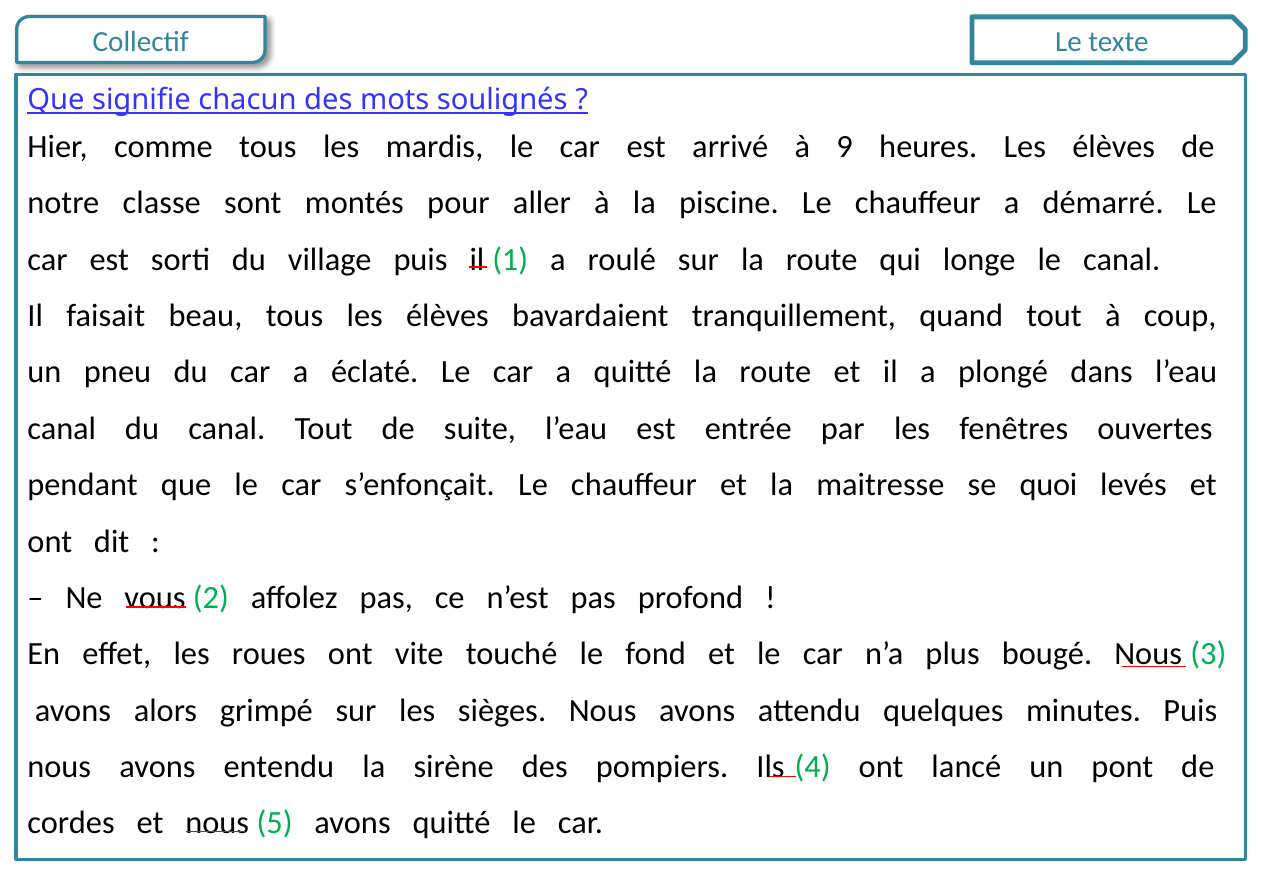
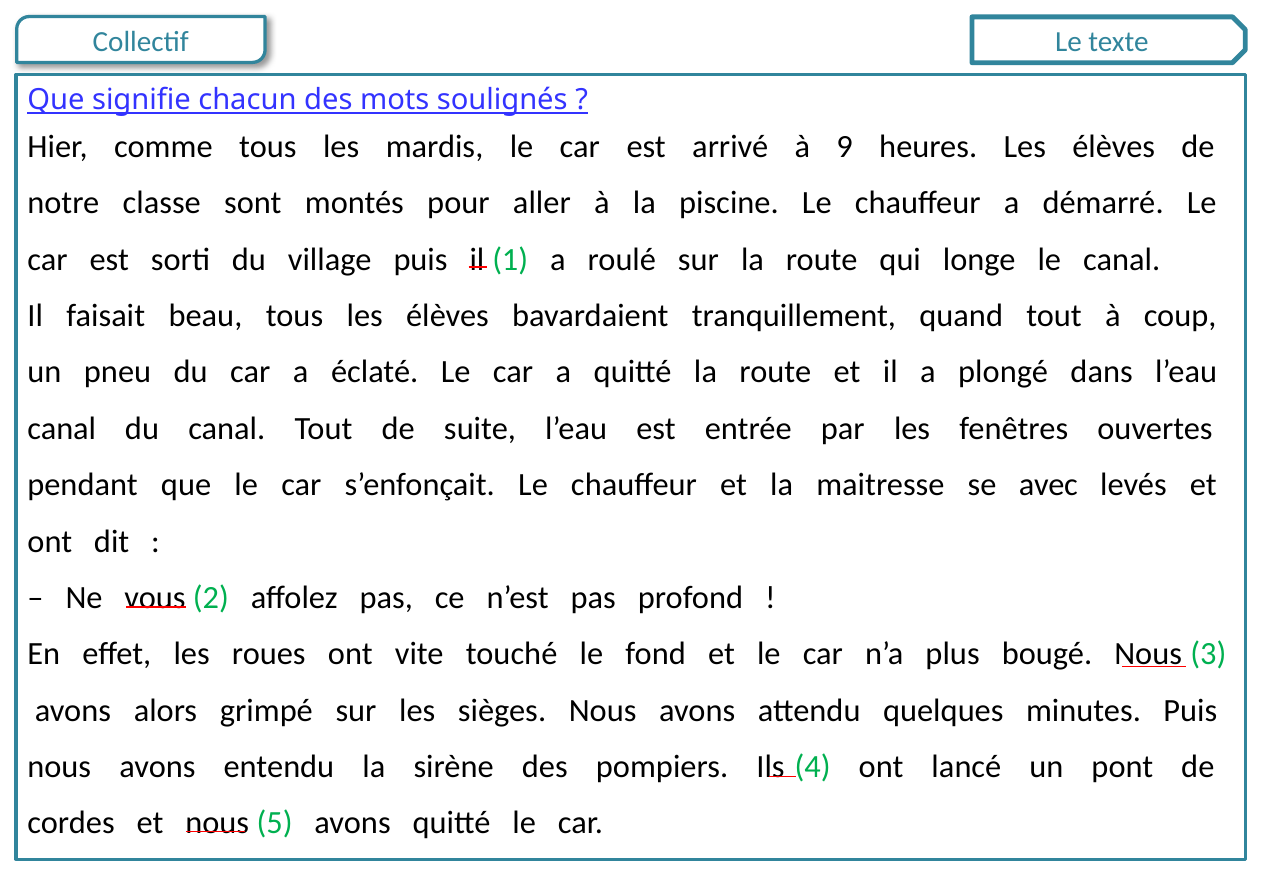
quoi: quoi -> avec
